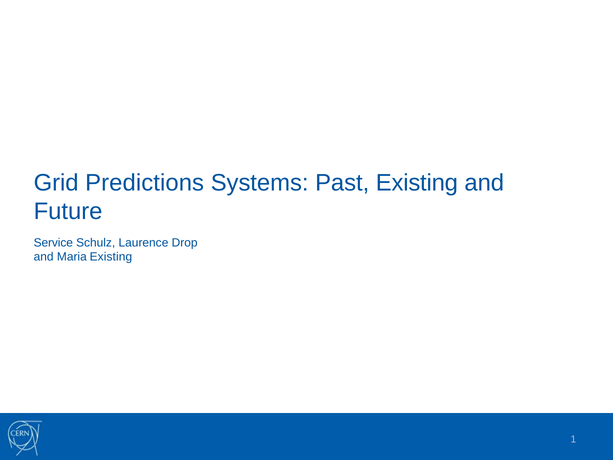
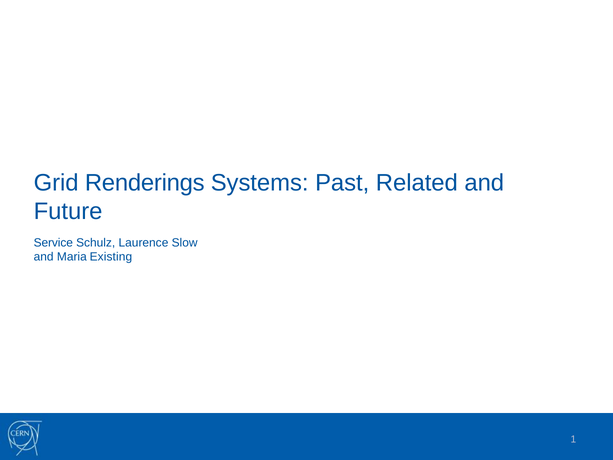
Predictions: Predictions -> Renderings
Past Existing: Existing -> Related
Drop: Drop -> Slow
